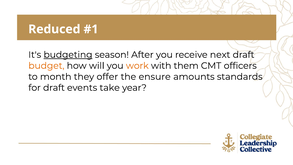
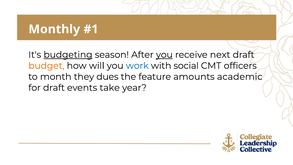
Reduced: Reduced -> Monthly
you at (164, 55) underline: none -> present
work colour: orange -> blue
them: them -> social
offer: offer -> dues
ensure: ensure -> feature
standards: standards -> academic
